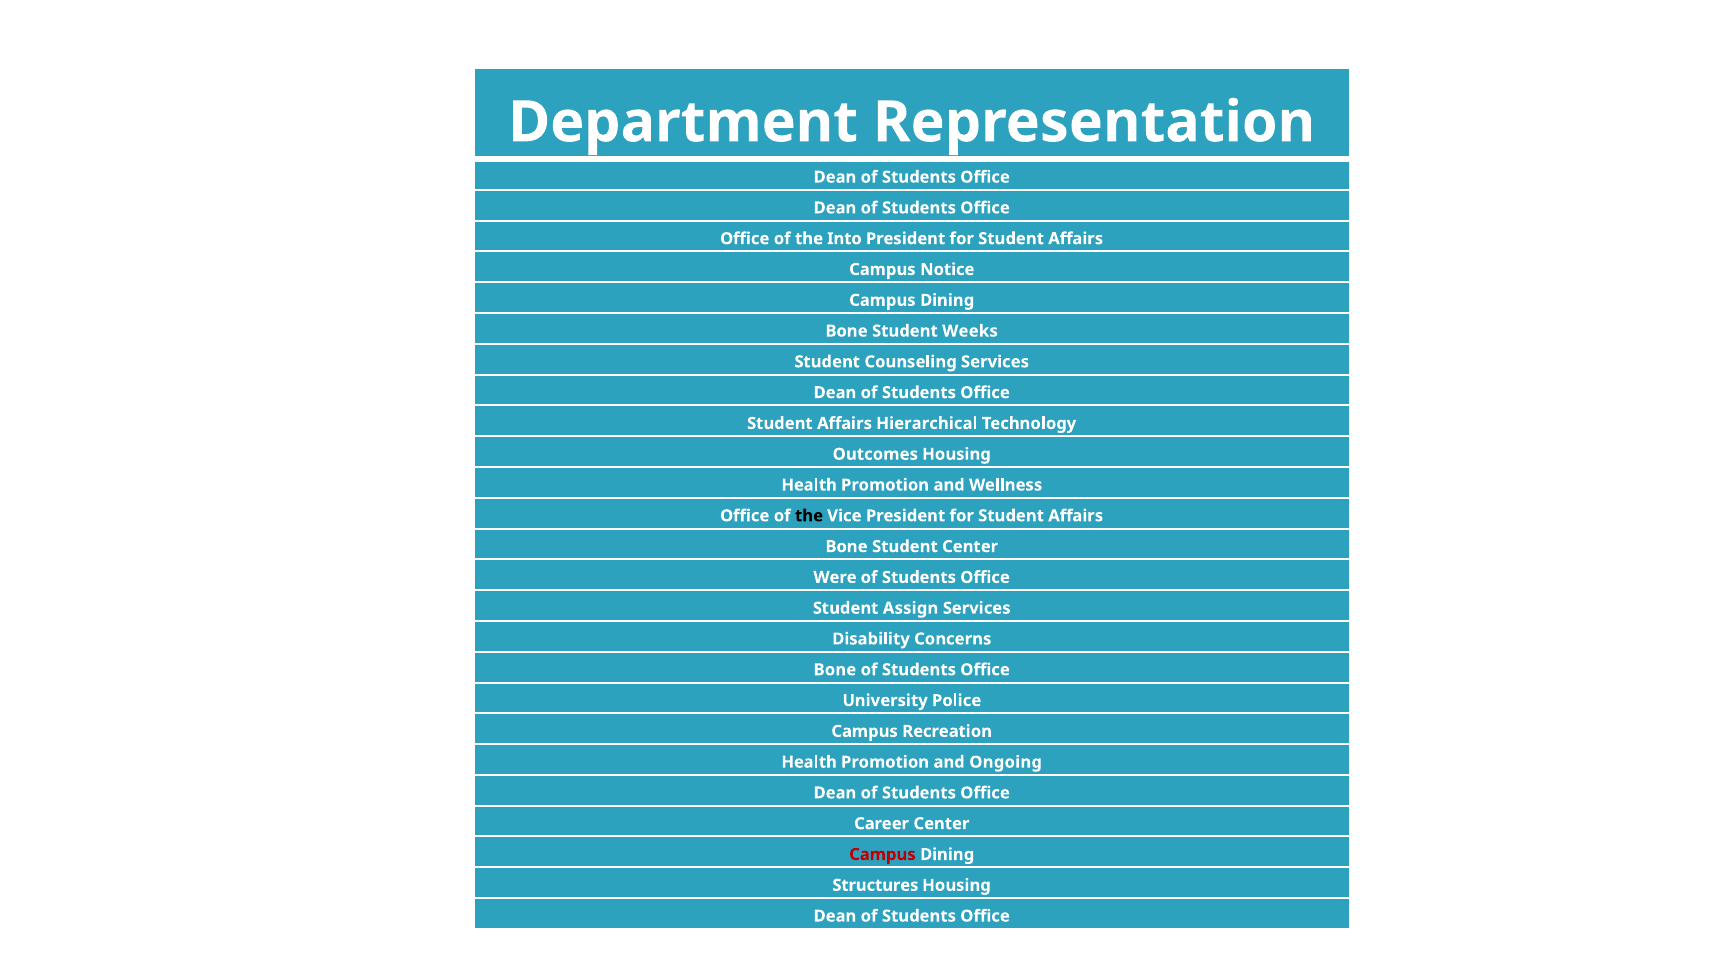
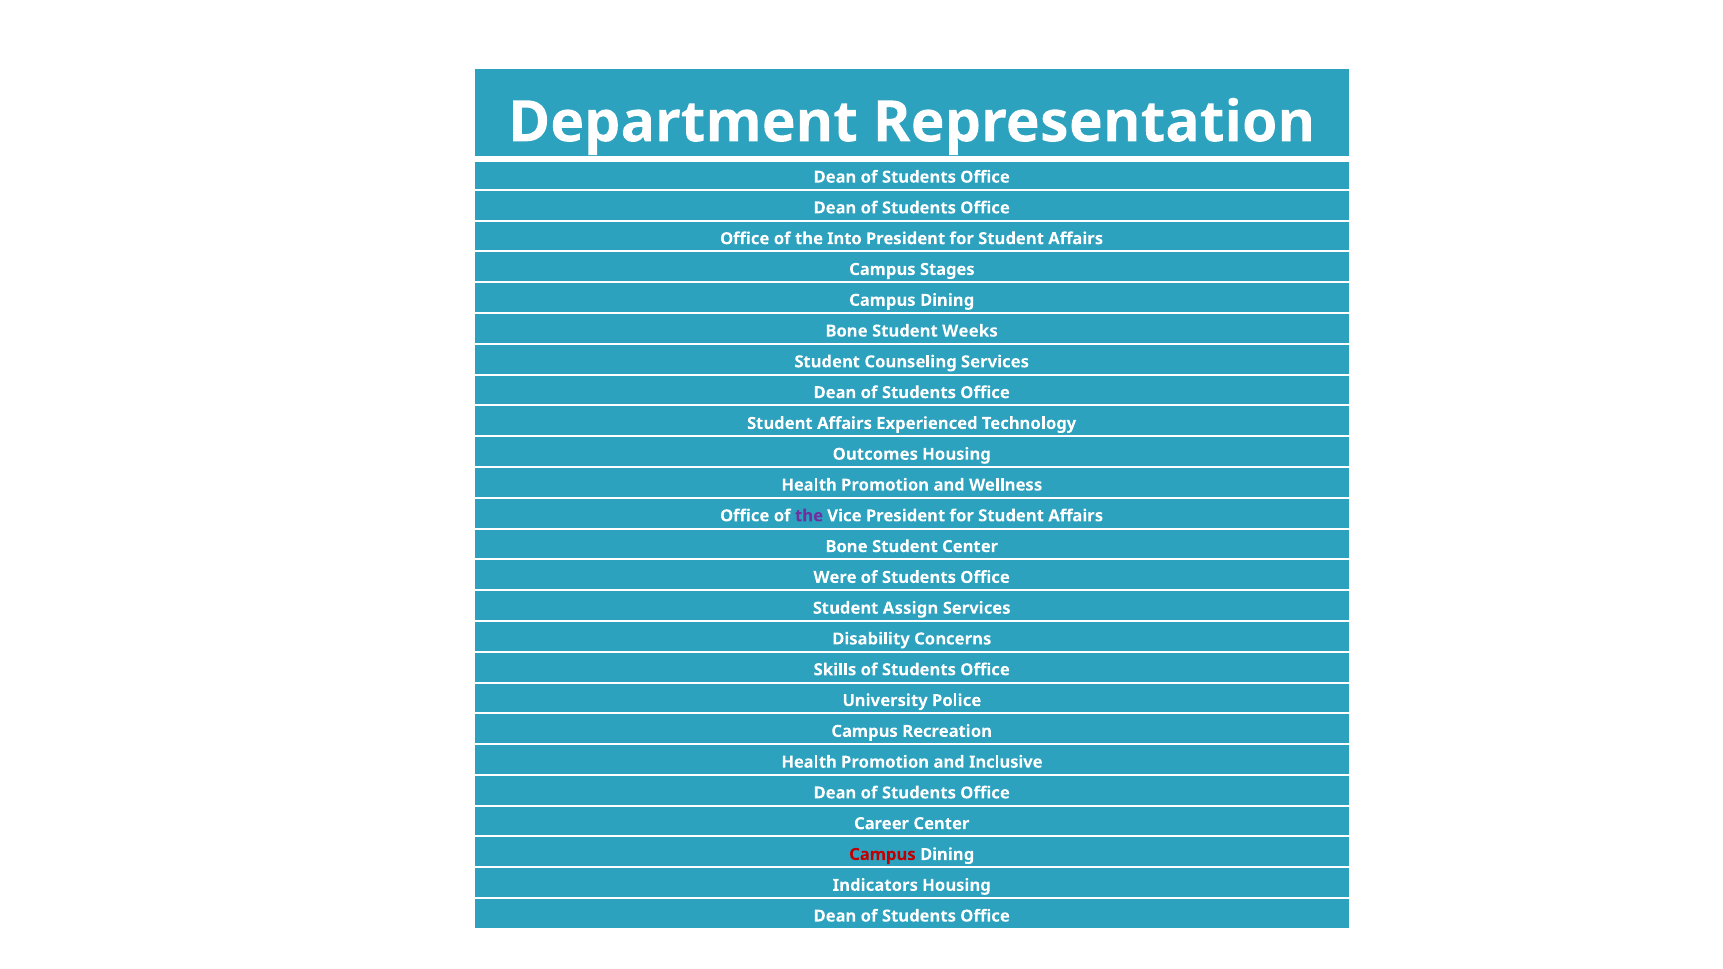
Notice: Notice -> Stages
Hierarchical: Hierarchical -> Experienced
the at (809, 516) colour: black -> purple
Bone at (835, 670): Bone -> Skills
Ongoing: Ongoing -> Inclusive
Structures: Structures -> Indicators
